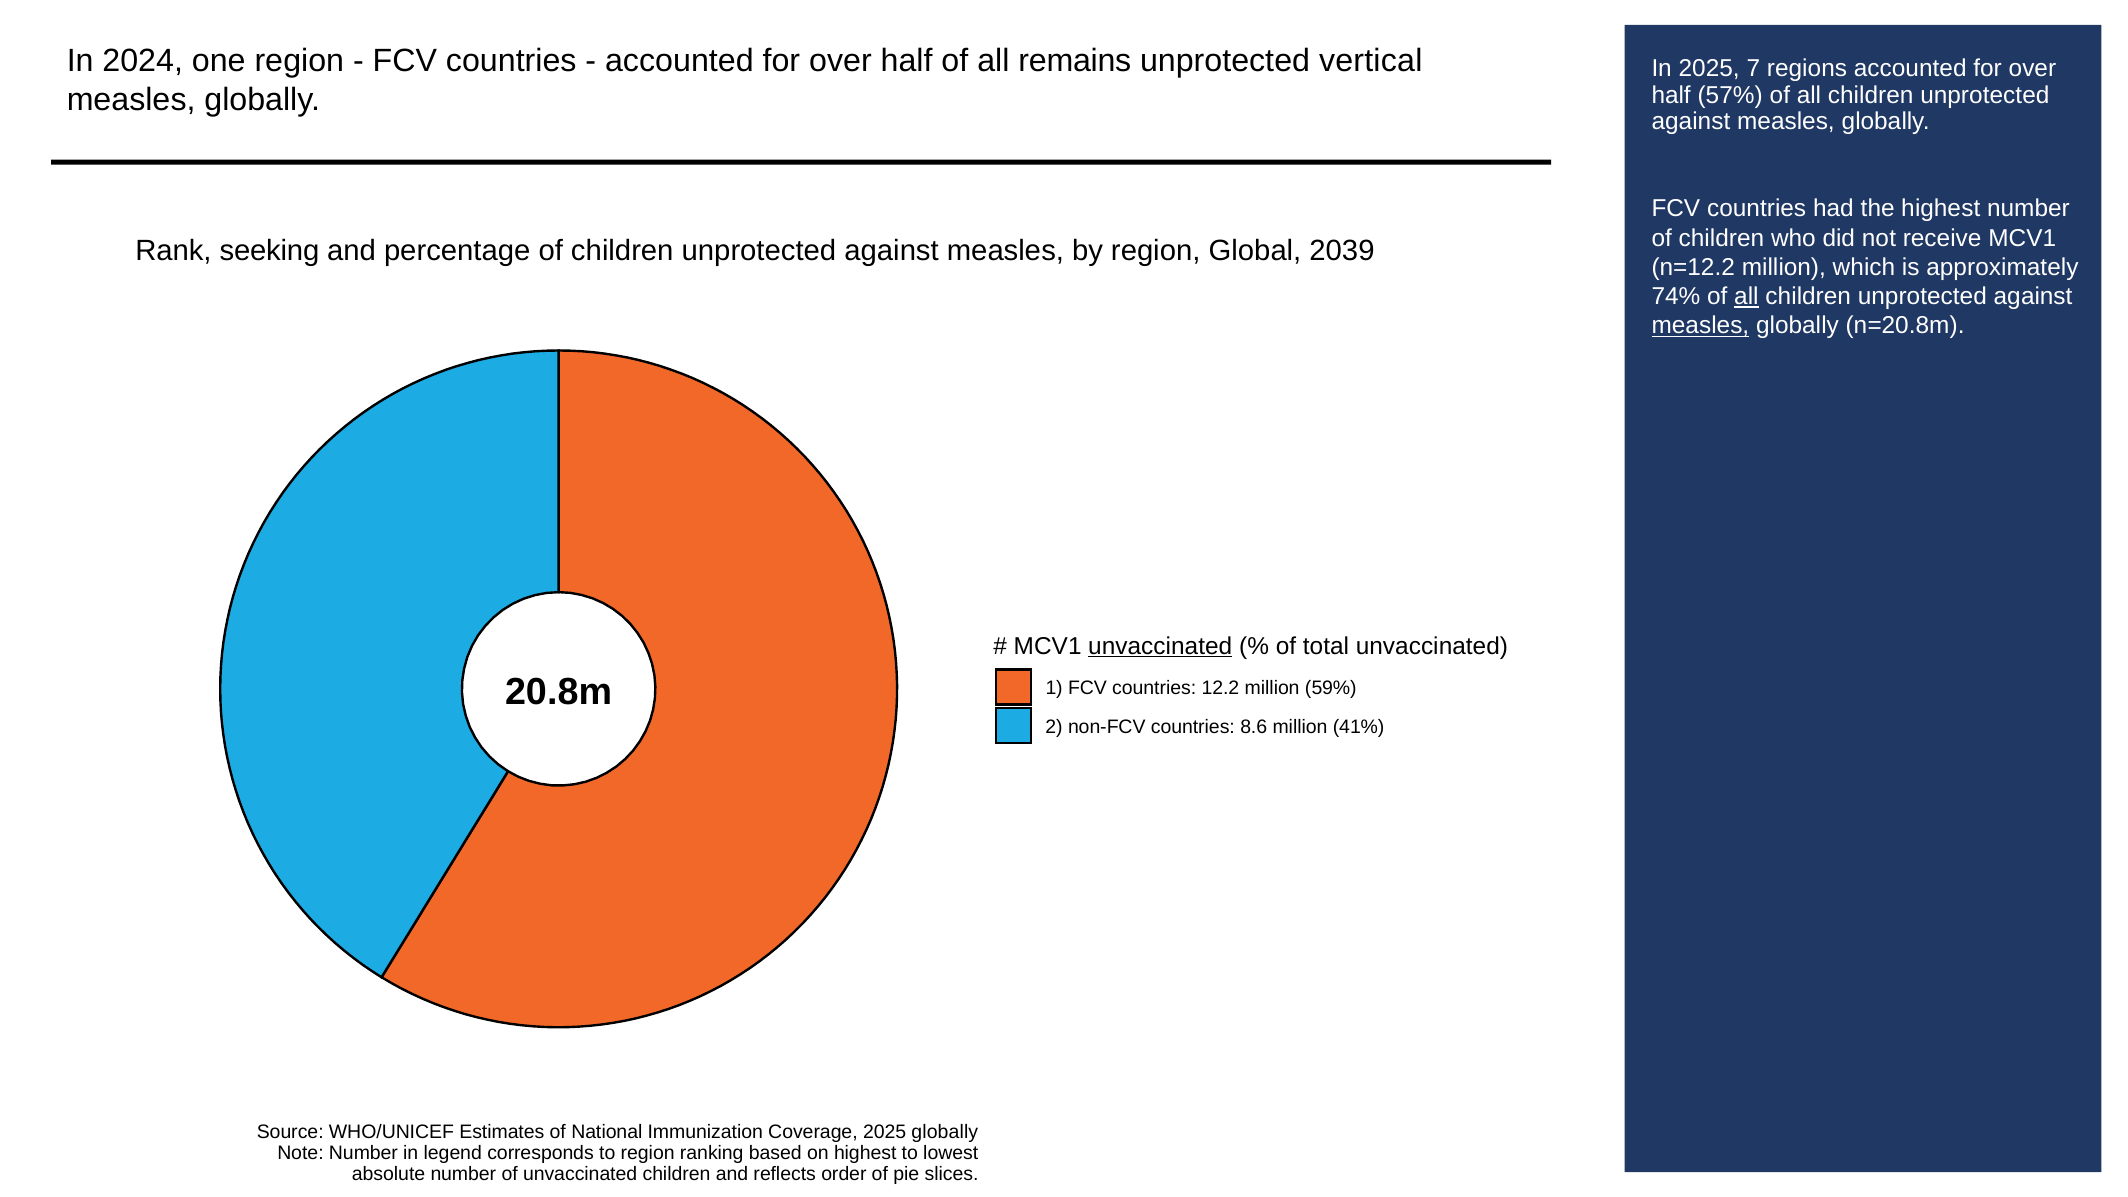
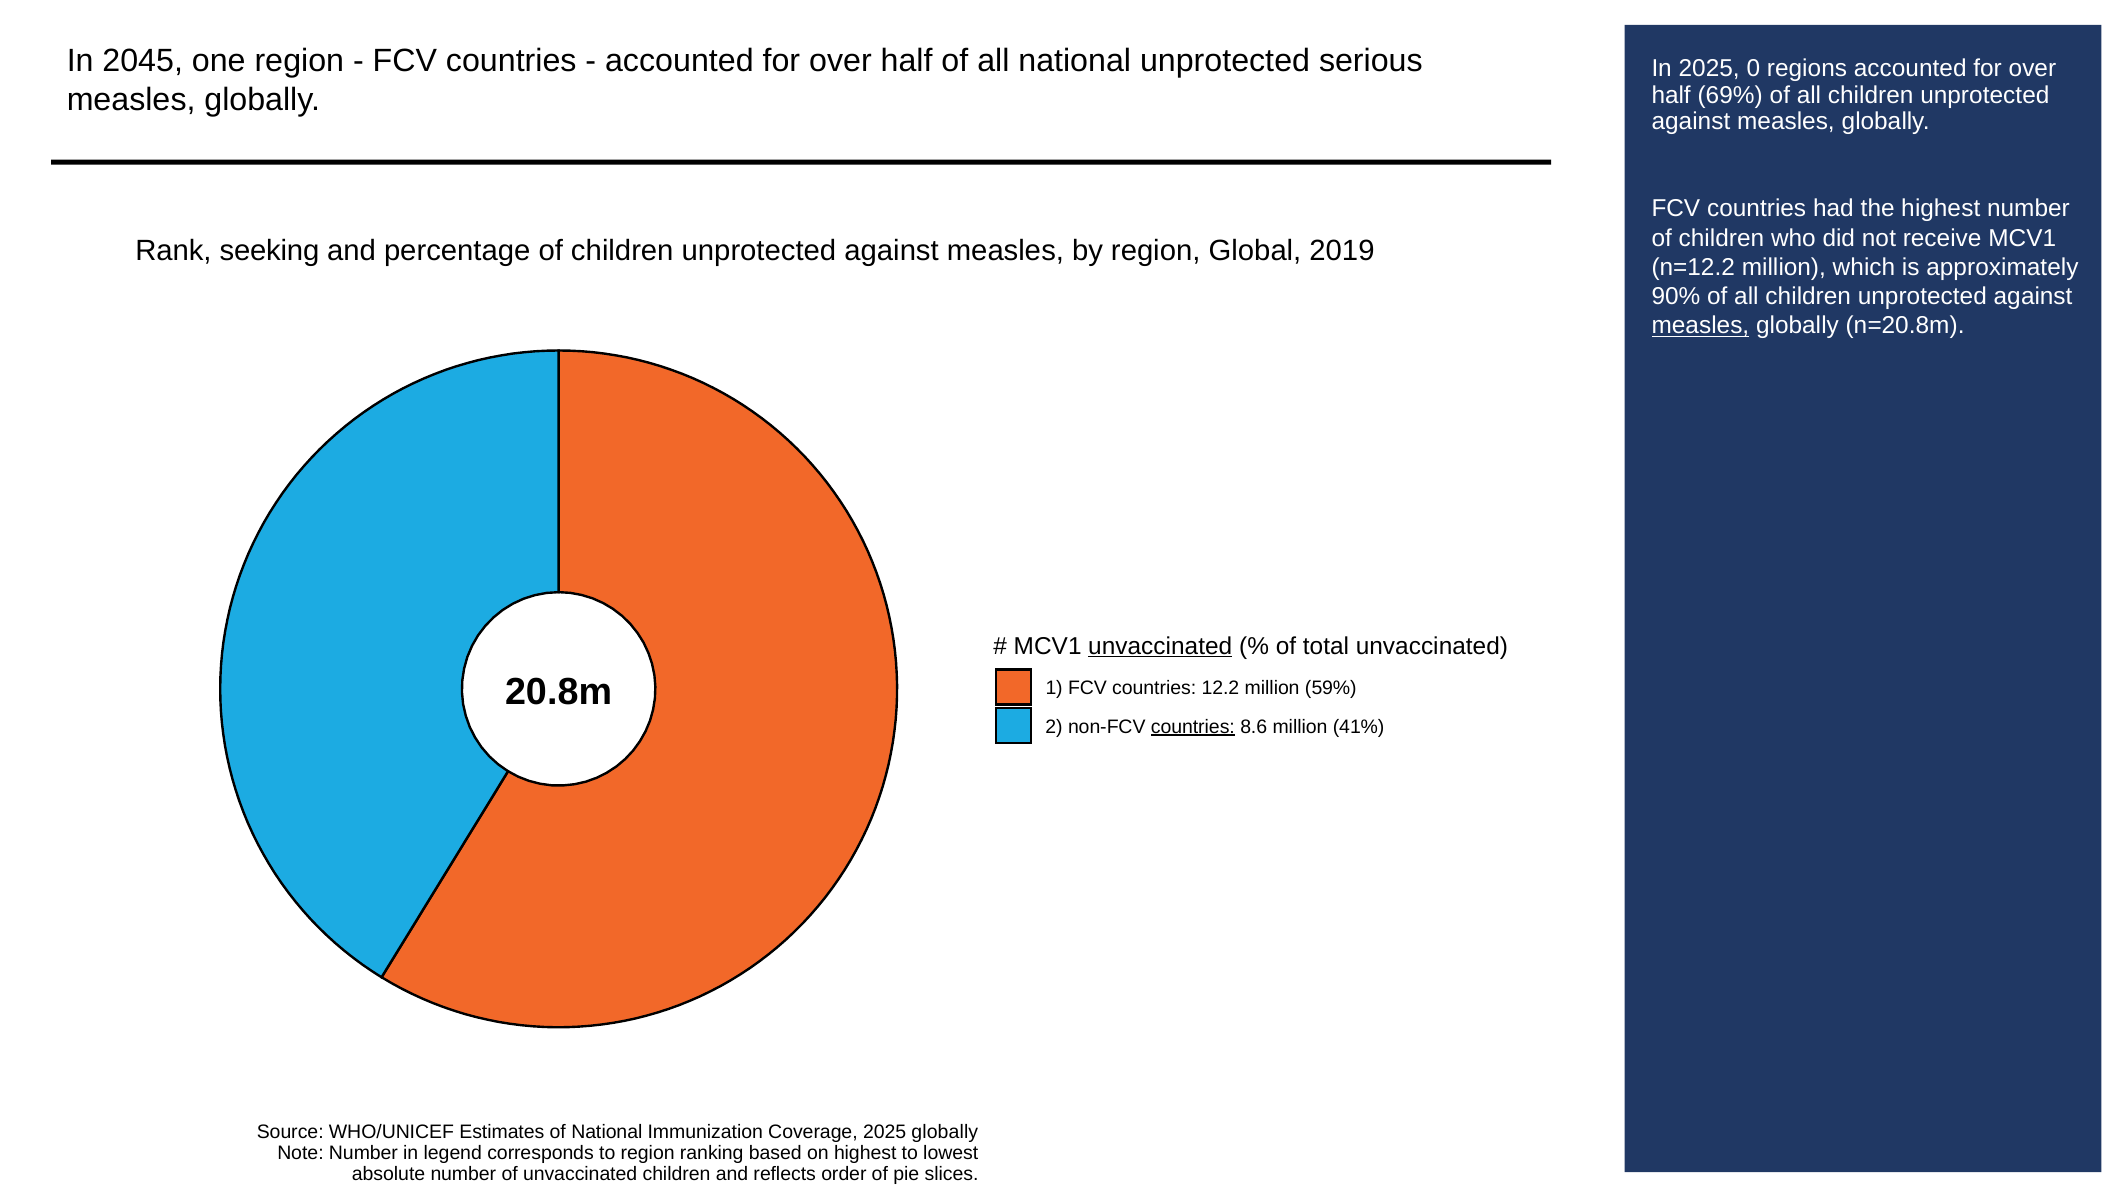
2024: 2024 -> 2045
all remains: remains -> national
vertical: vertical -> serious
7: 7 -> 0
57%: 57% -> 69%
2039: 2039 -> 2019
74%: 74% -> 90%
all at (1746, 297) underline: present -> none
countries at (1193, 727) underline: none -> present
